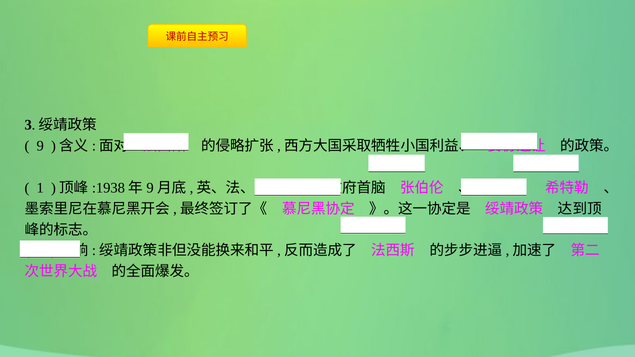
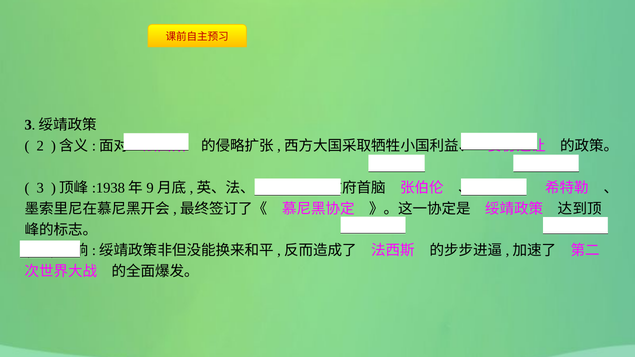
9: 9 -> 2
1 at (40, 188): 1 -> 3
